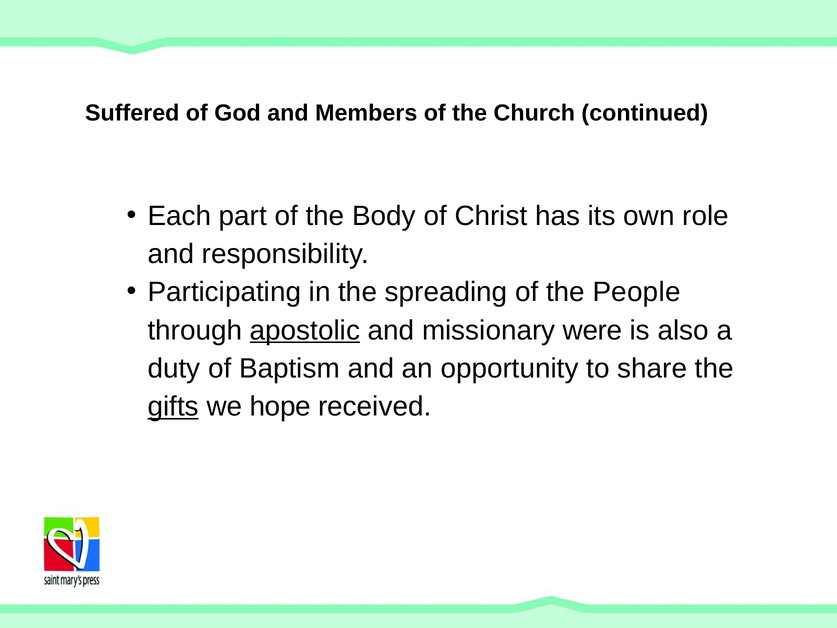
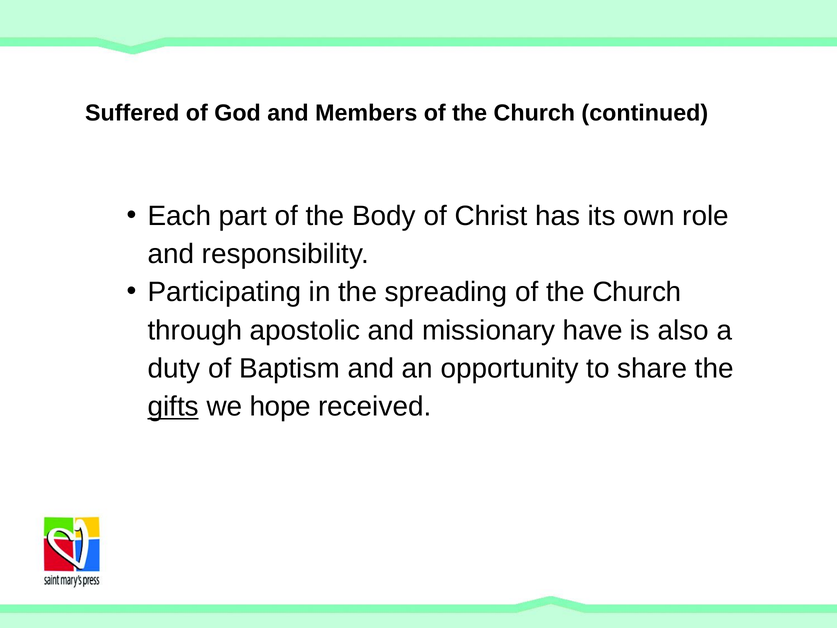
spreading of the People: People -> Church
apostolic underline: present -> none
were: were -> have
